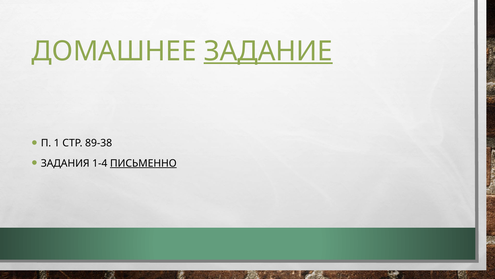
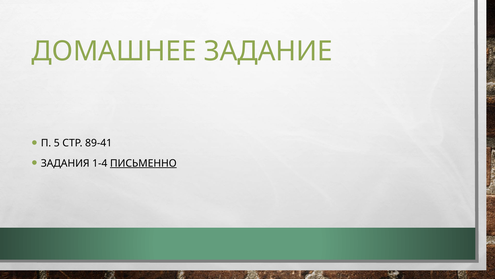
ЗАДАНИЕ underline: present -> none
1: 1 -> 5
89-38: 89-38 -> 89-41
